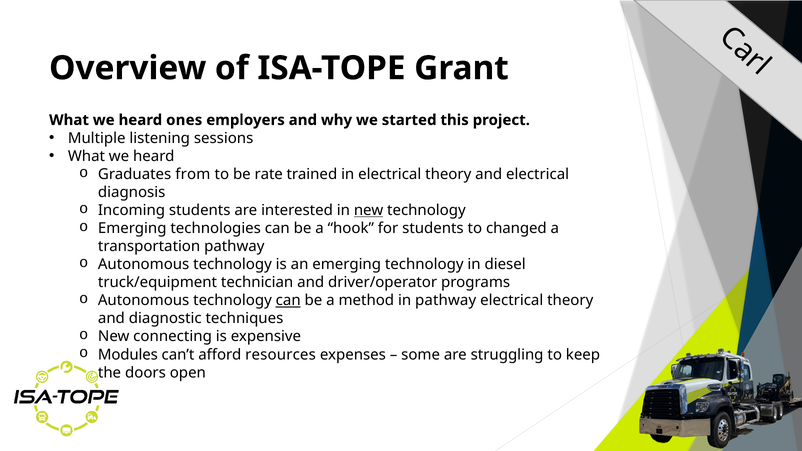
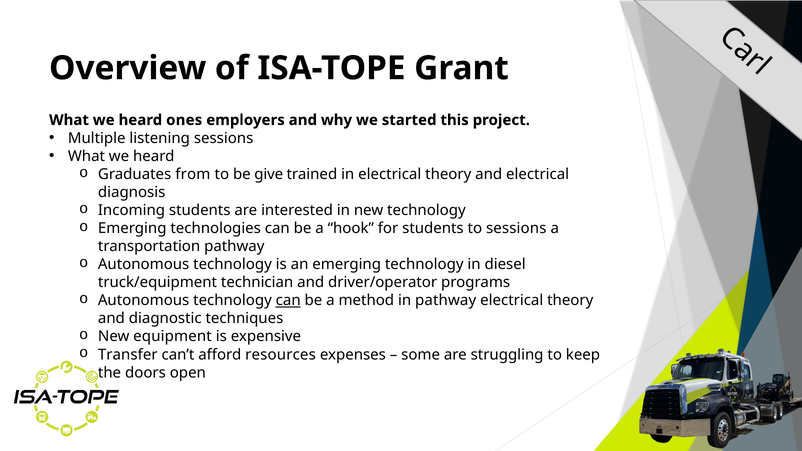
rate: rate -> give
new at (369, 210) underline: present -> none
to changed: changed -> sessions
connecting: connecting -> equipment
Modules: Modules -> Transfer
